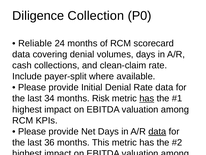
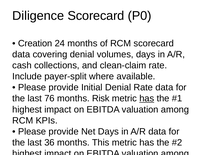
Diligence Collection: Collection -> Scorecard
Reliable: Reliable -> Creation
34: 34 -> 76
data at (157, 131) underline: present -> none
